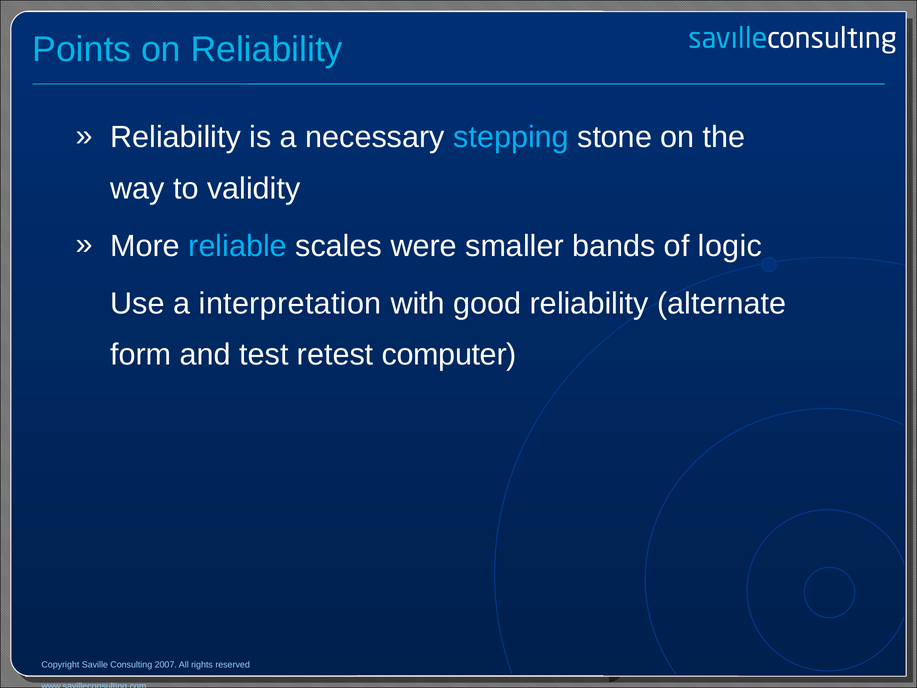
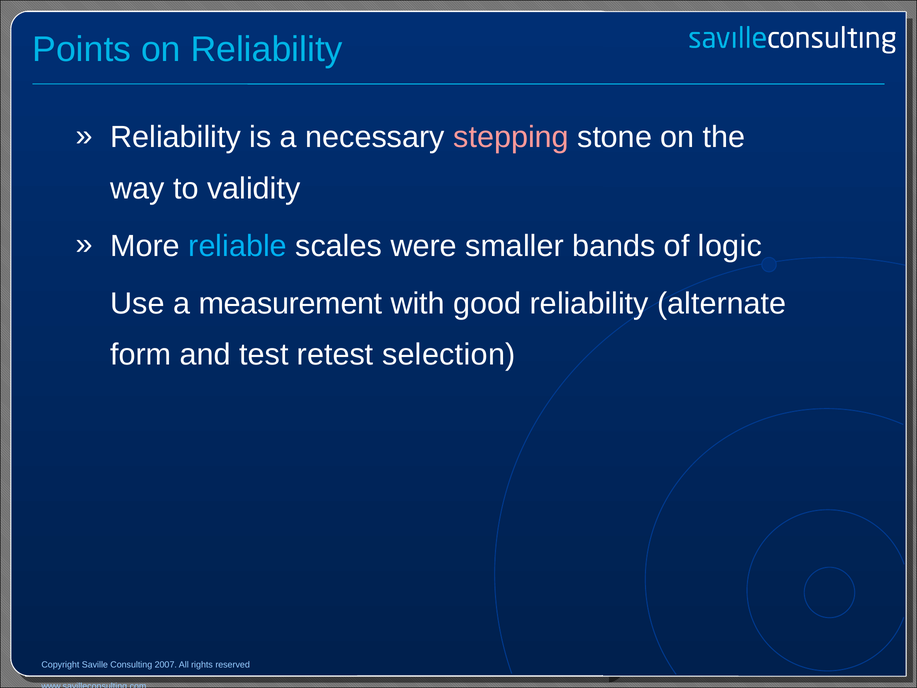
stepping colour: light blue -> pink
interpretation: interpretation -> measurement
computer: computer -> selection
